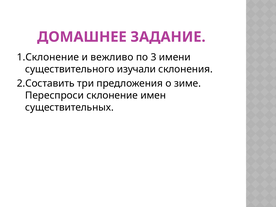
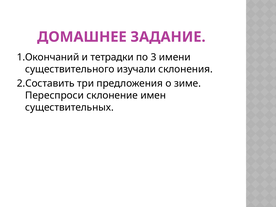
1.Склонение: 1.Склонение -> 1.Окончаний
вежливо: вежливо -> тетрадки
